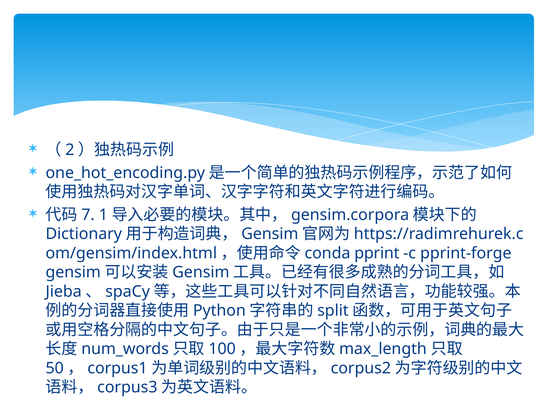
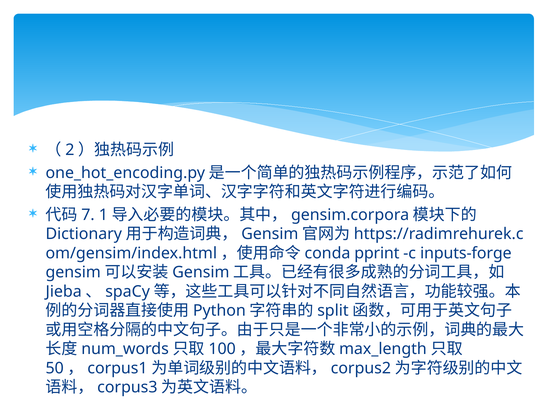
pprint-forge: pprint-forge -> inputs-forge
